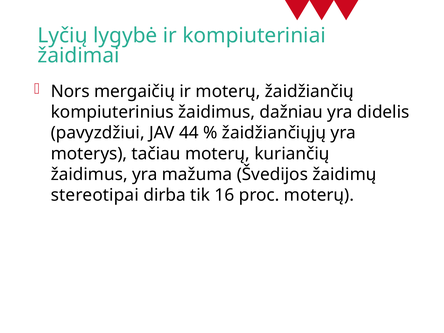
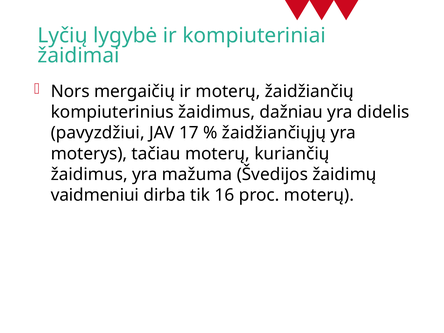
44: 44 -> 17
stereotipai: stereotipai -> vaidmeniui
